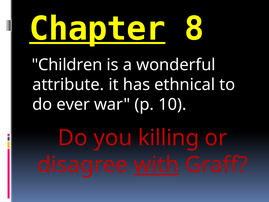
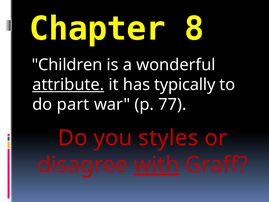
Chapter underline: present -> none
attribute underline: none -> present
ethnical: ethnical -> typically
ever: ever -> part
10: 10 -> 77
killing: killing -> styles
